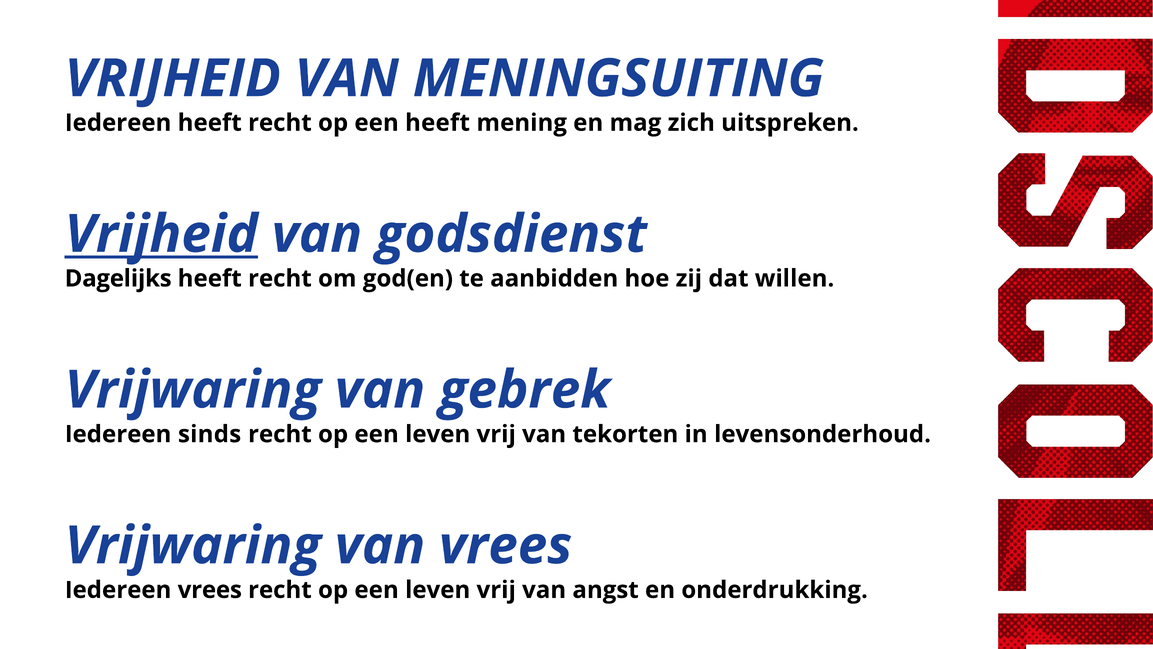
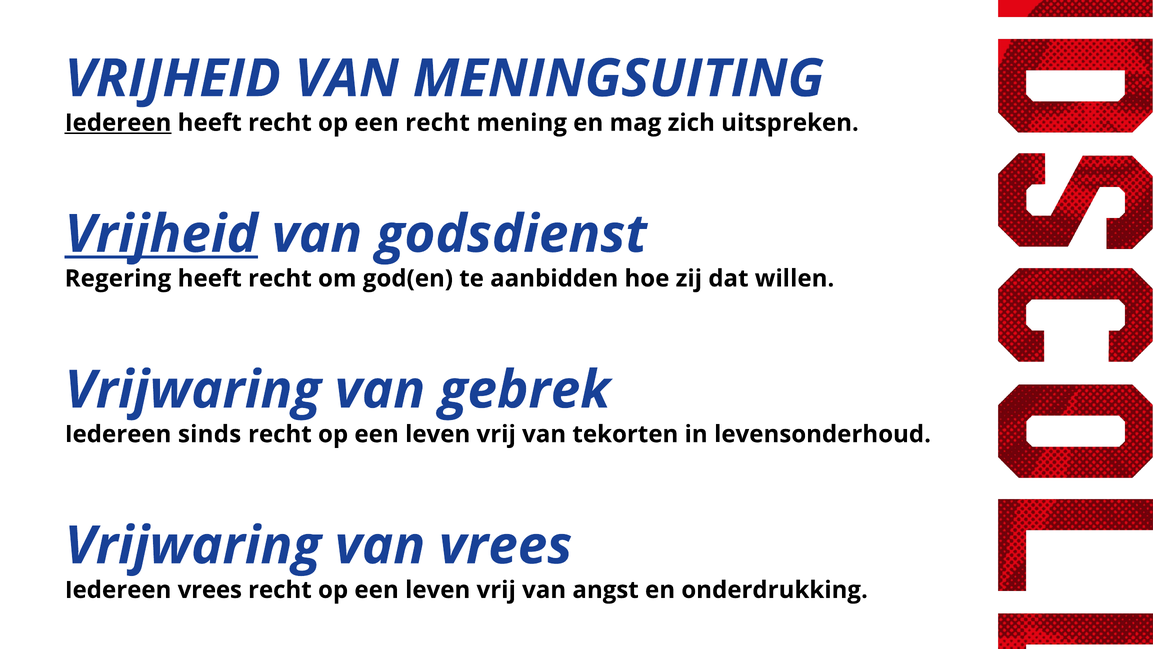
Iedereen at (118, 123) underline: none -> present
een heeft: heeft -> recht
Dagelijks: Dagelijks -> Regering
